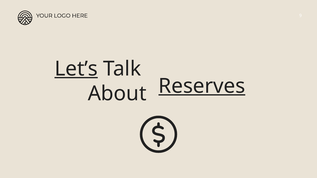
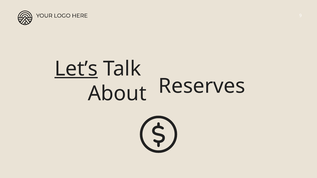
Reserves underline: present -> none
